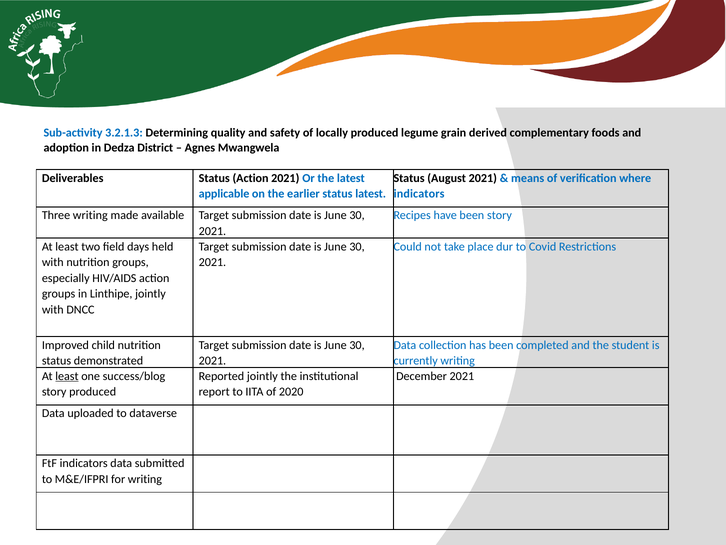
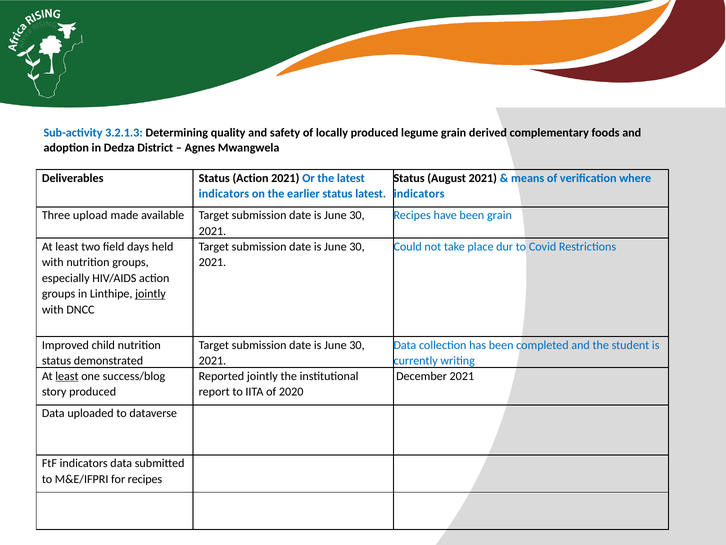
applicable at (224, 194): applicable -> indicators
Three writing: writing -> upload
been story: story -> grain
jointly at (150, 294) underline: none -> present
for writing: writing -> recipes
